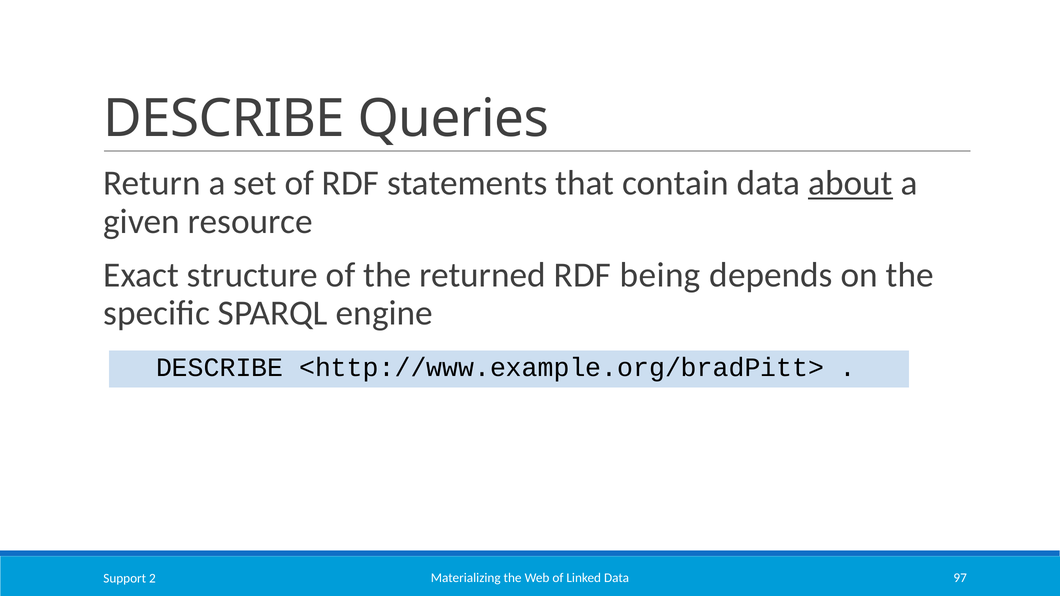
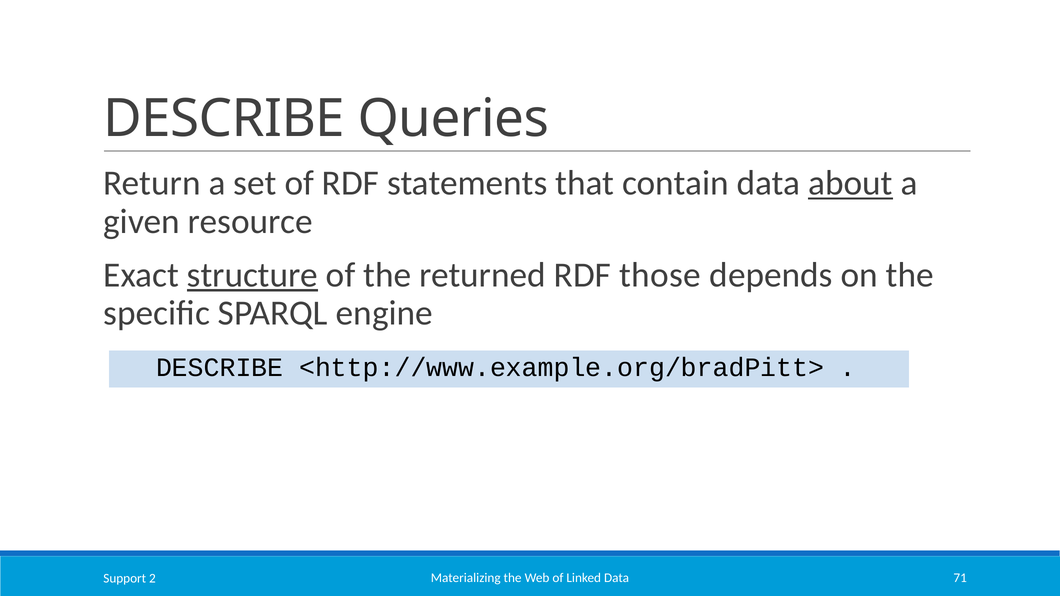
structure underline: none -> present
being: being -> those
97: 97 -> 71
